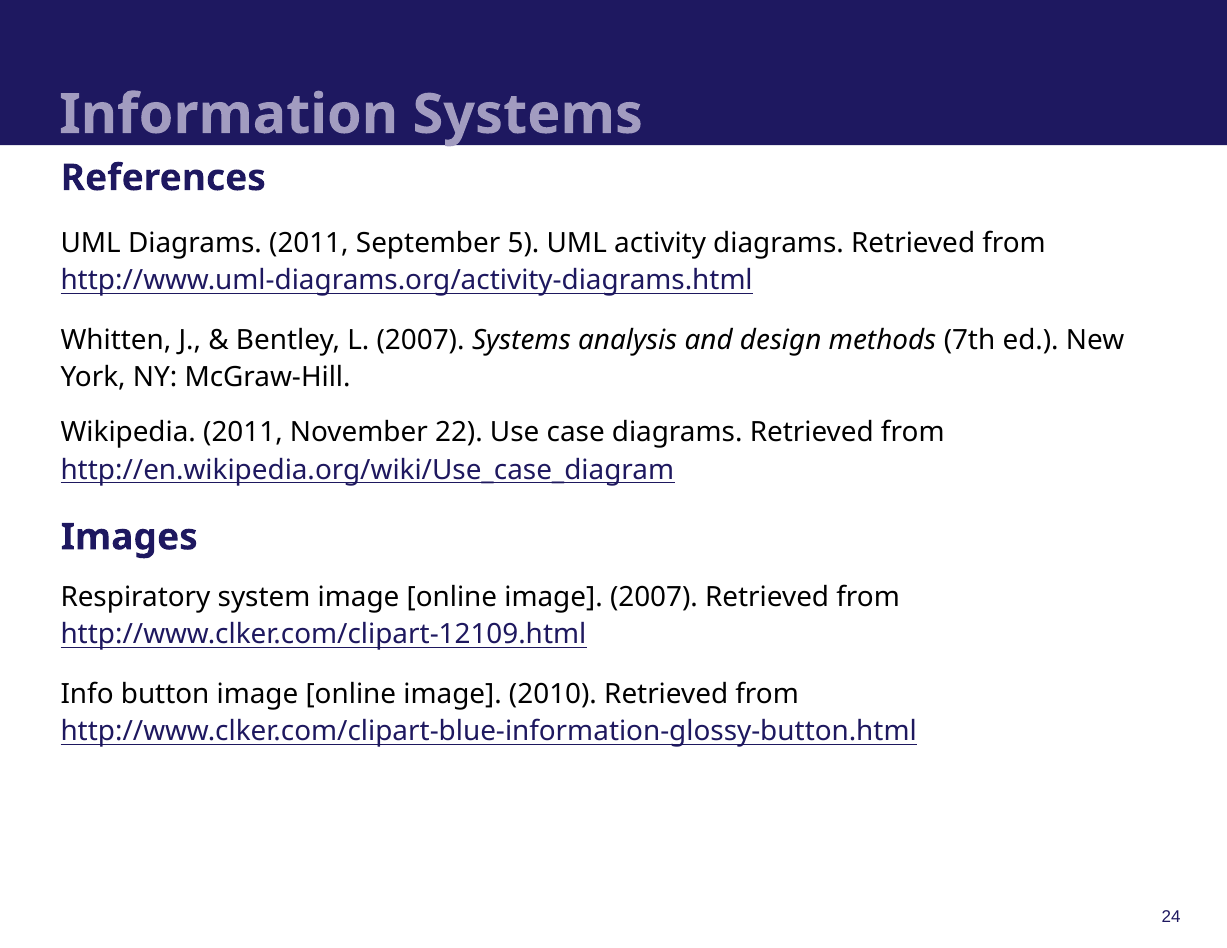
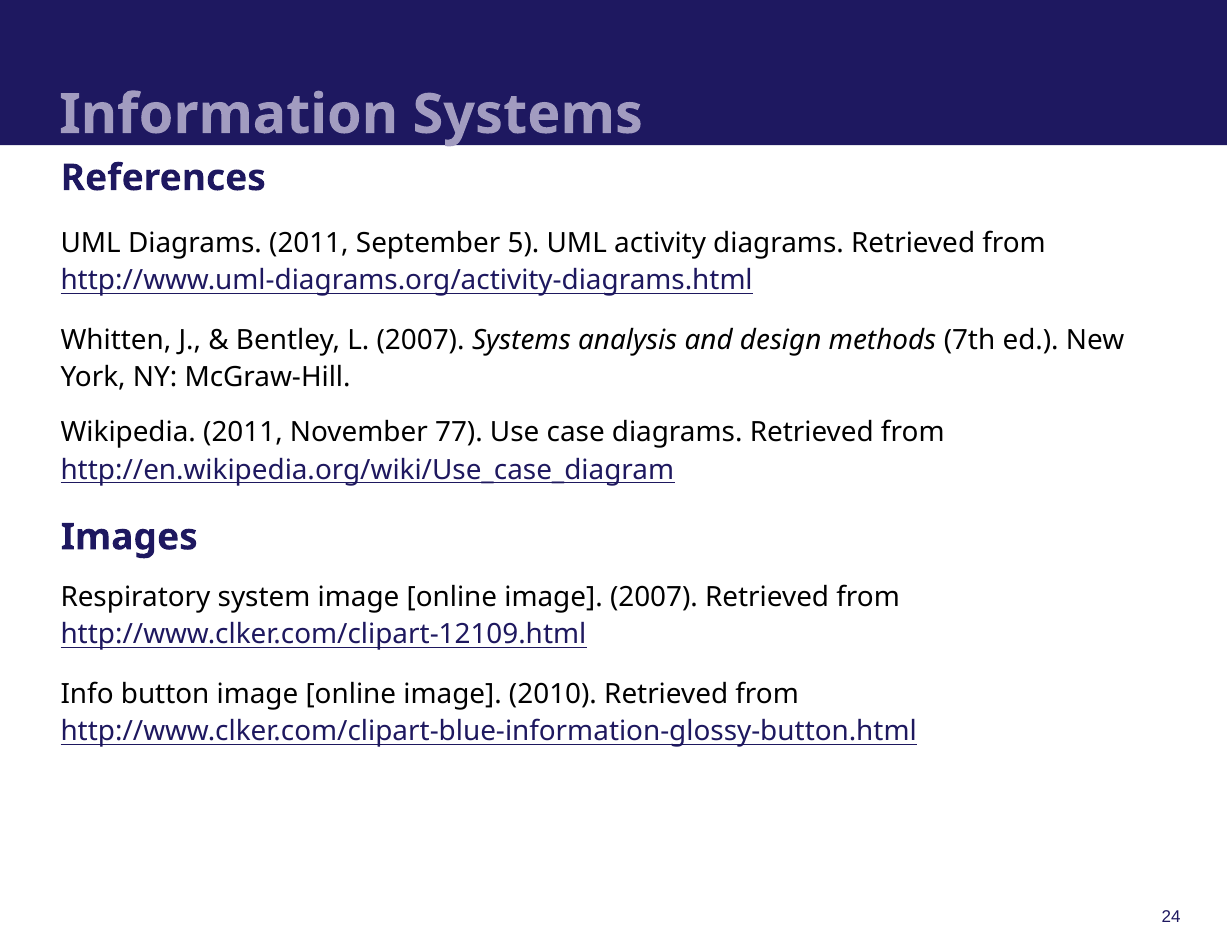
22: 22 -> 77
